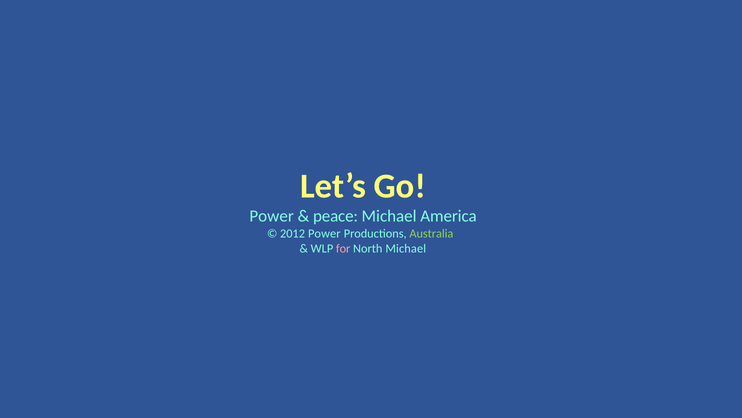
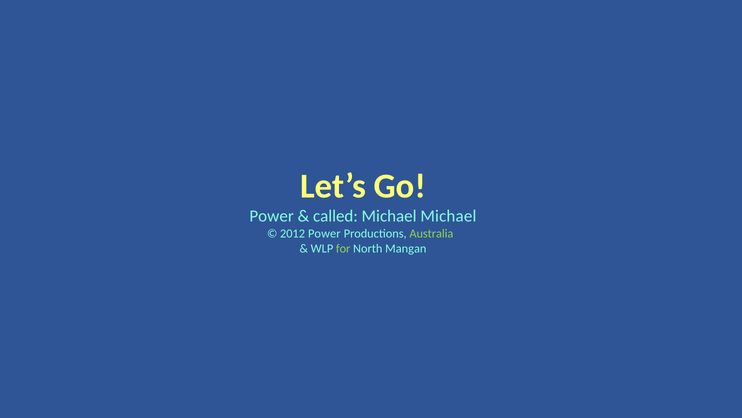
peace: peace -> called
Michael America: America -> Michael
for colour: pink -> light green
North Michael: Michael -> Mangan
